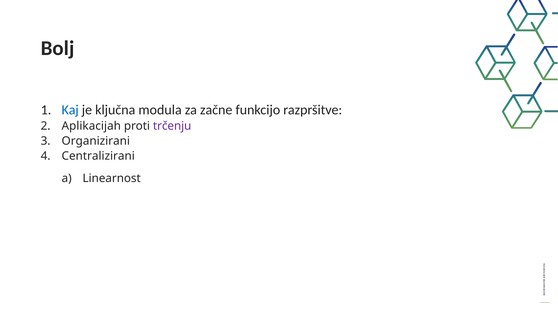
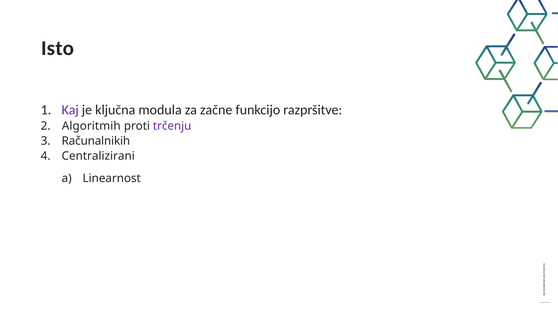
Bolj: Bolj -> Isto
Kaj colour: blue -> purple
Aplikacijah: Aplikacijah -> Algoritmih
Organizirani: Organizirani -> Računalnikih
